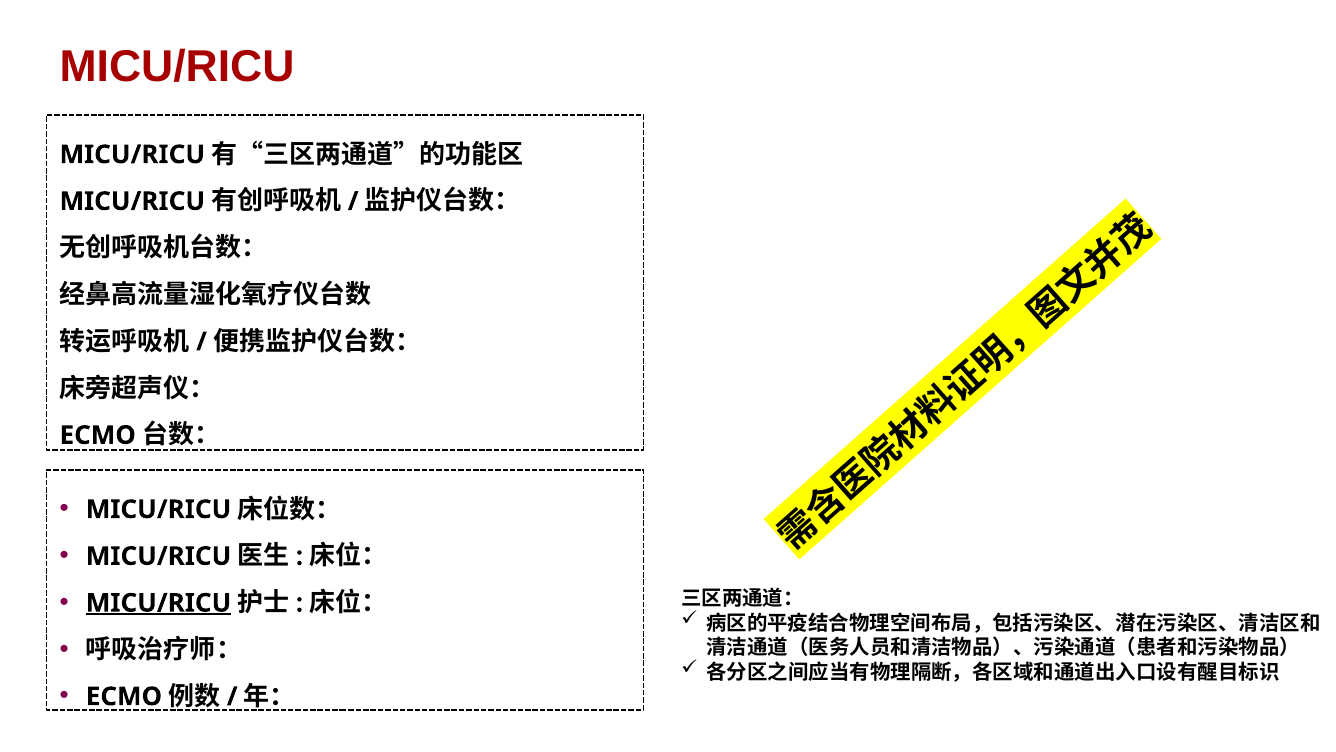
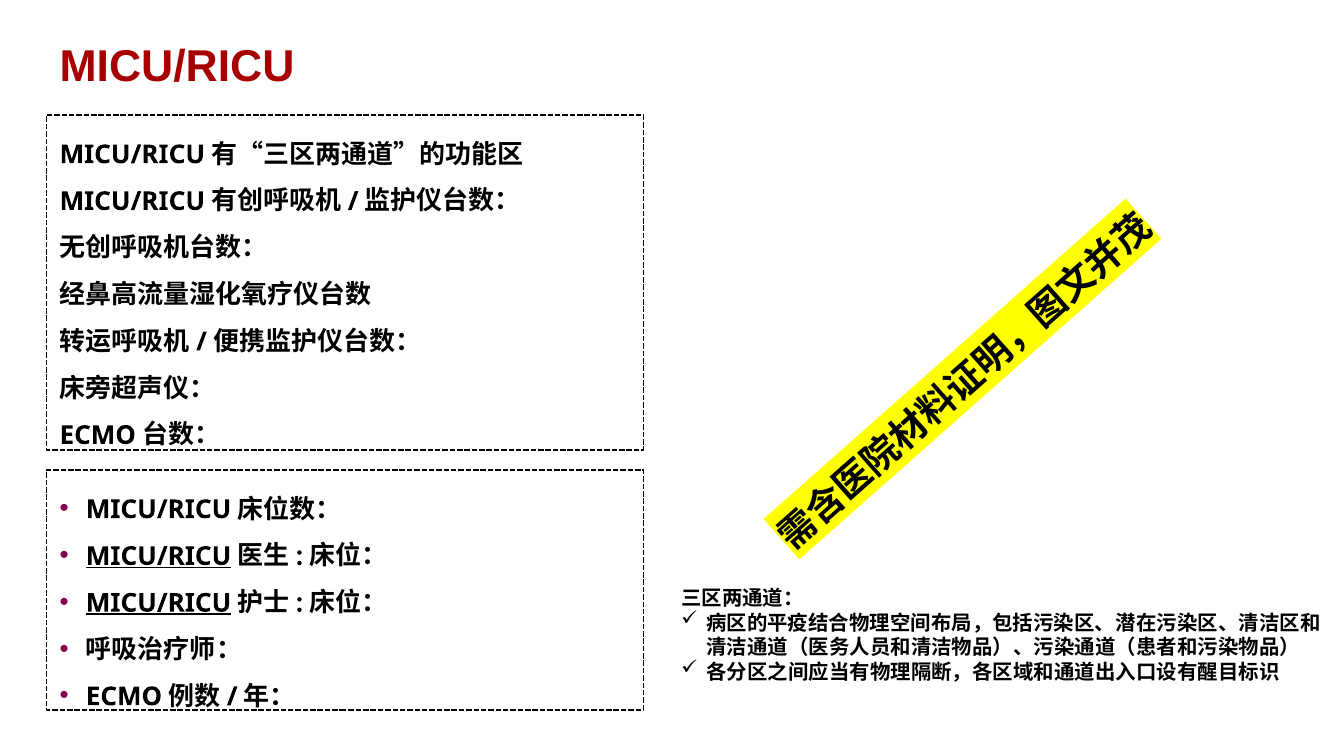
MICU/RICU at (159, 556) underline: none -> present
